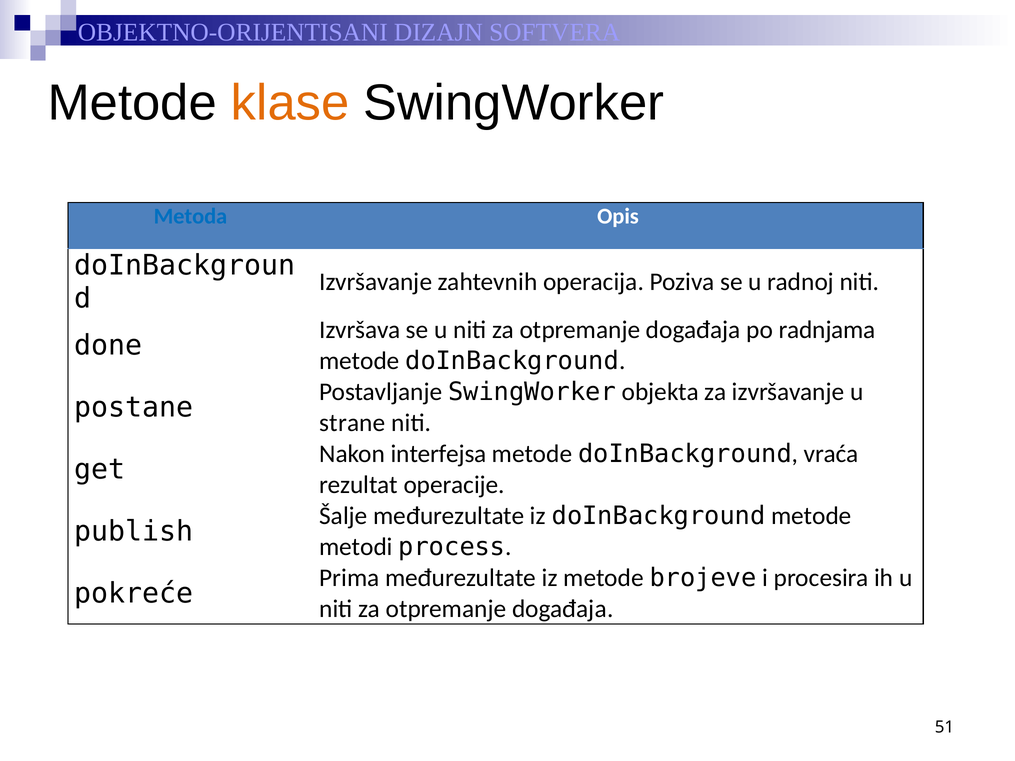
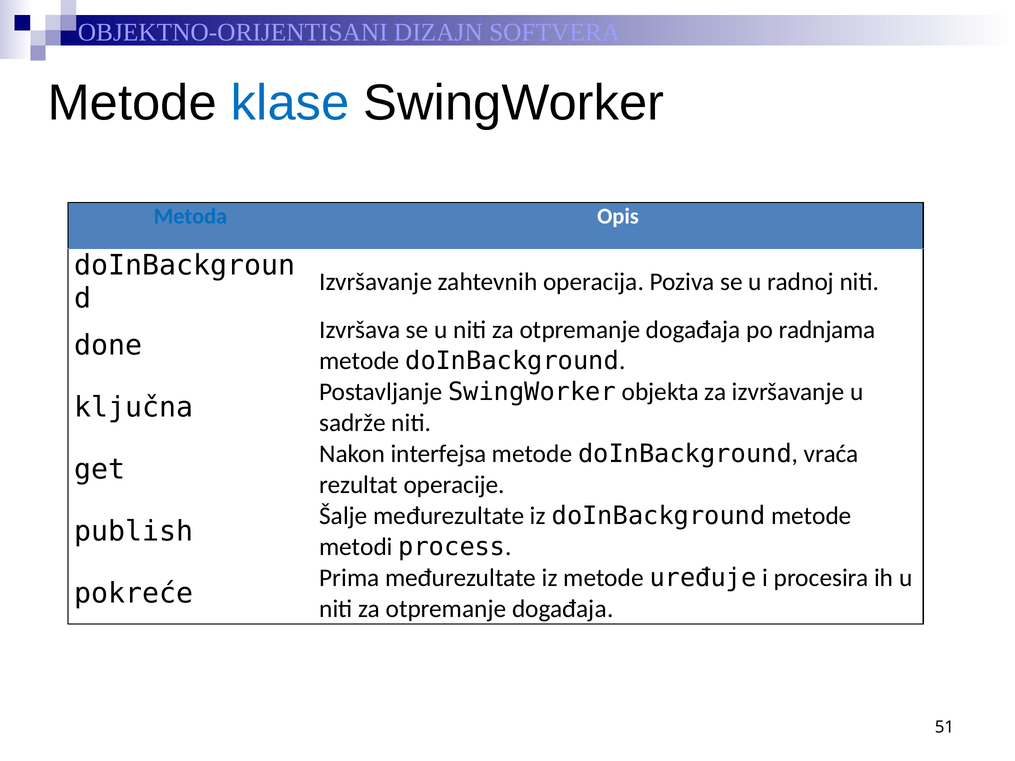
klase colour: orange -> blue
postane: postane -> ključna
strane: strane -> sadrže
brojeve: brojeve -> uređuje
